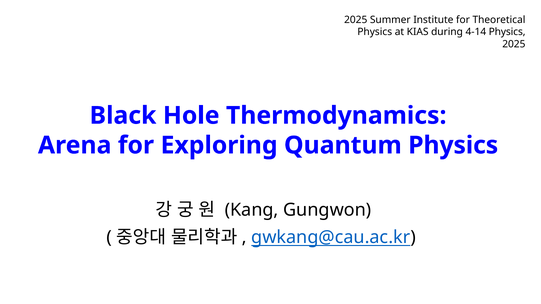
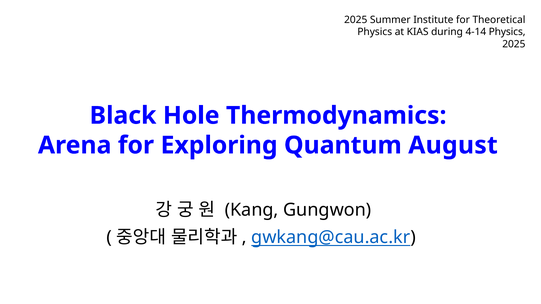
Quantum Physics: Physics -> August
